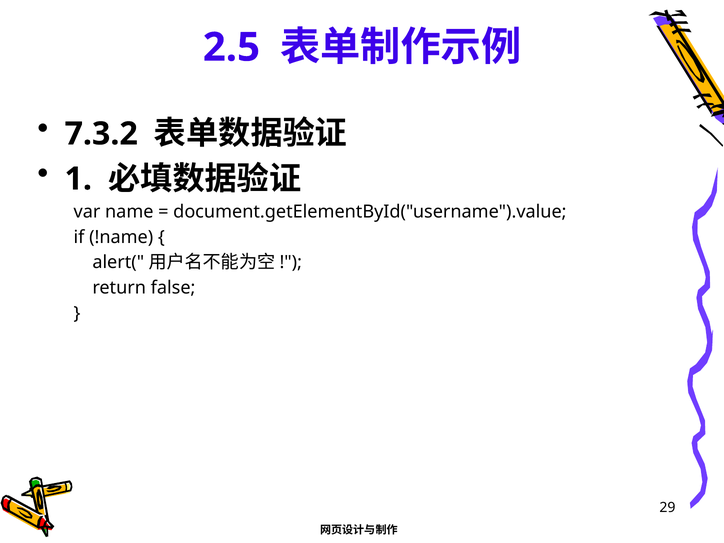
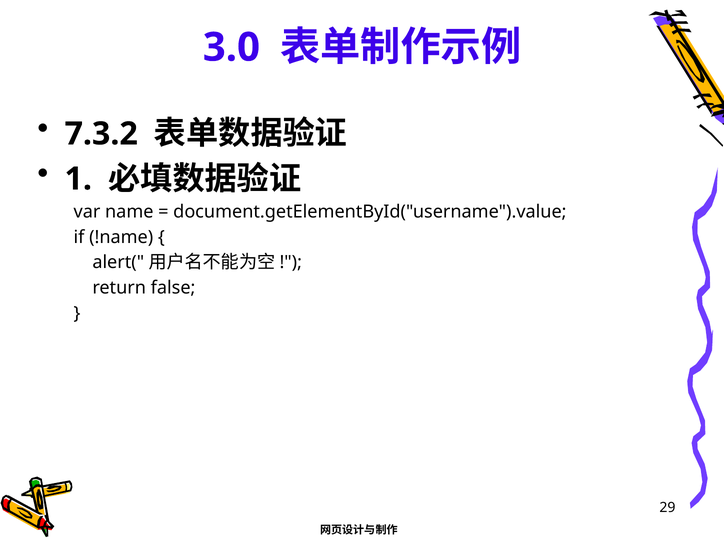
2.5: 2.5 -> 3.0
